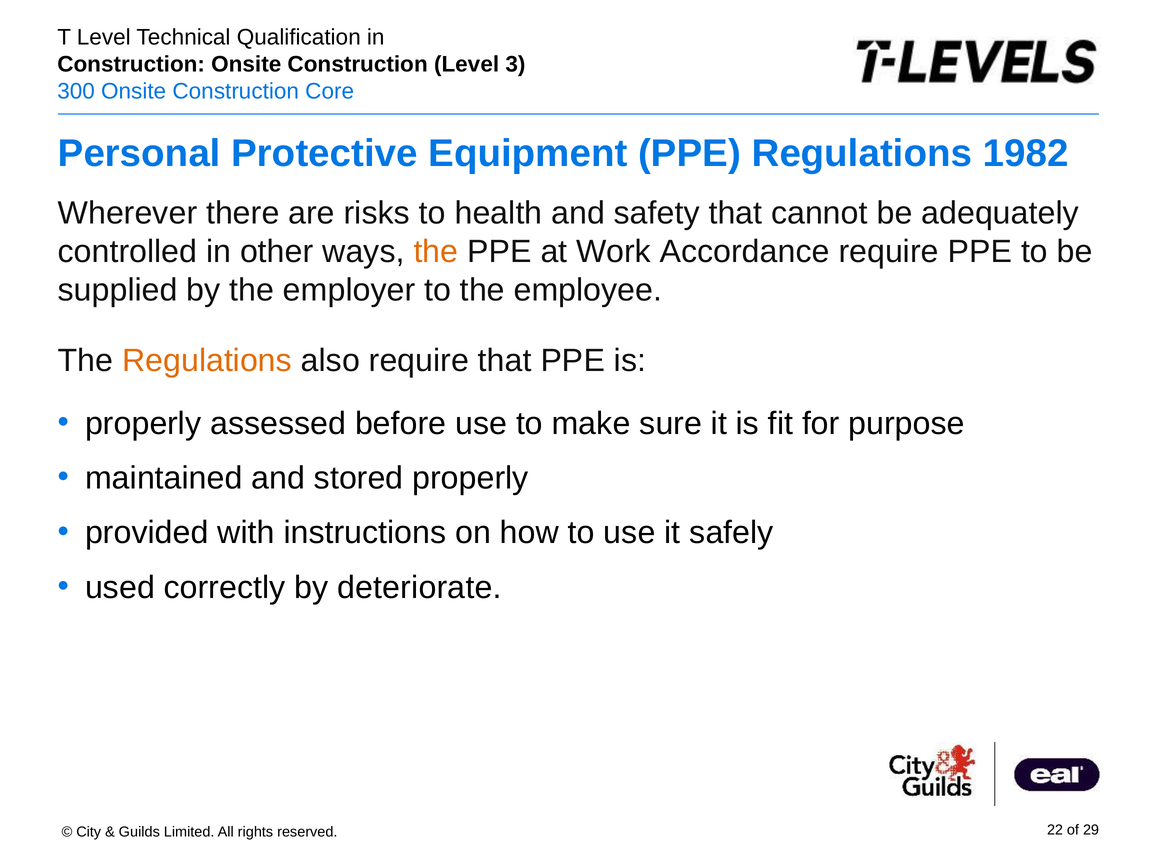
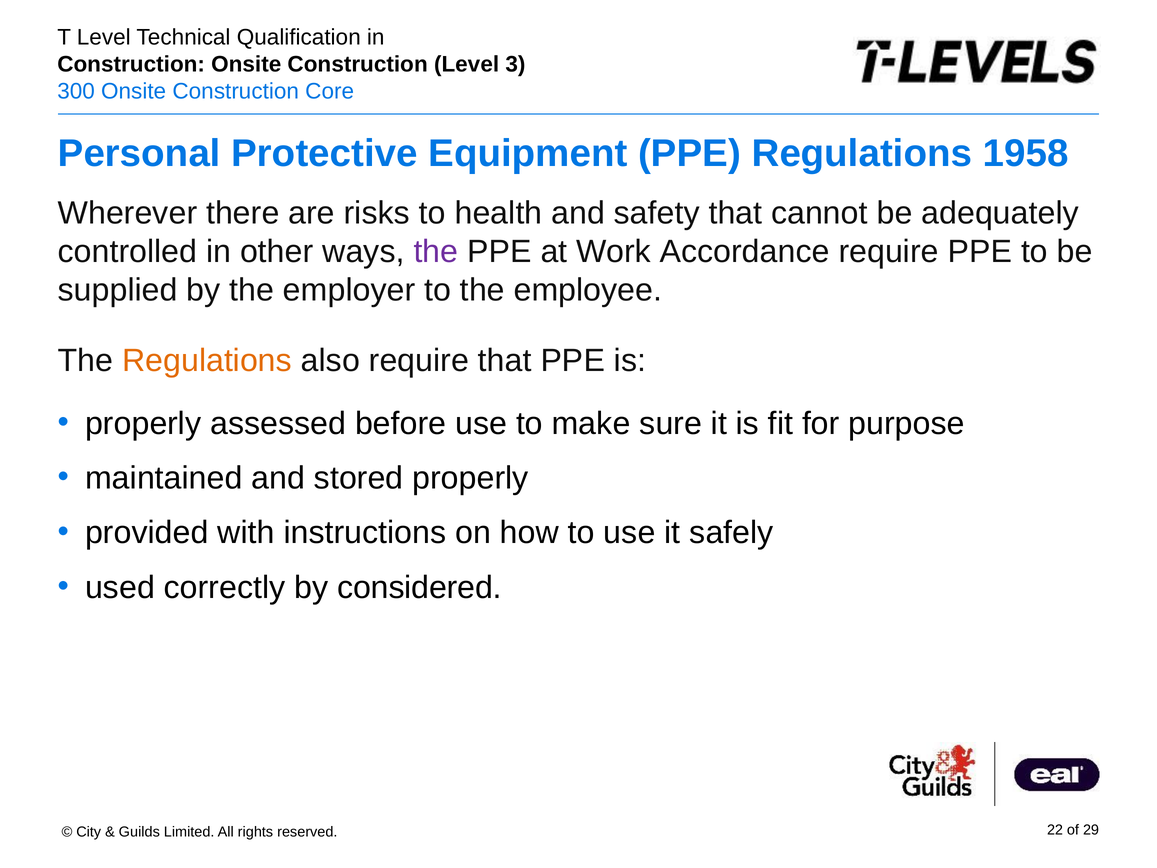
1982: 1982 -> 1958
the at (436, 251) colour: orange -> purple
deteriorate: deteriorate -> considered
